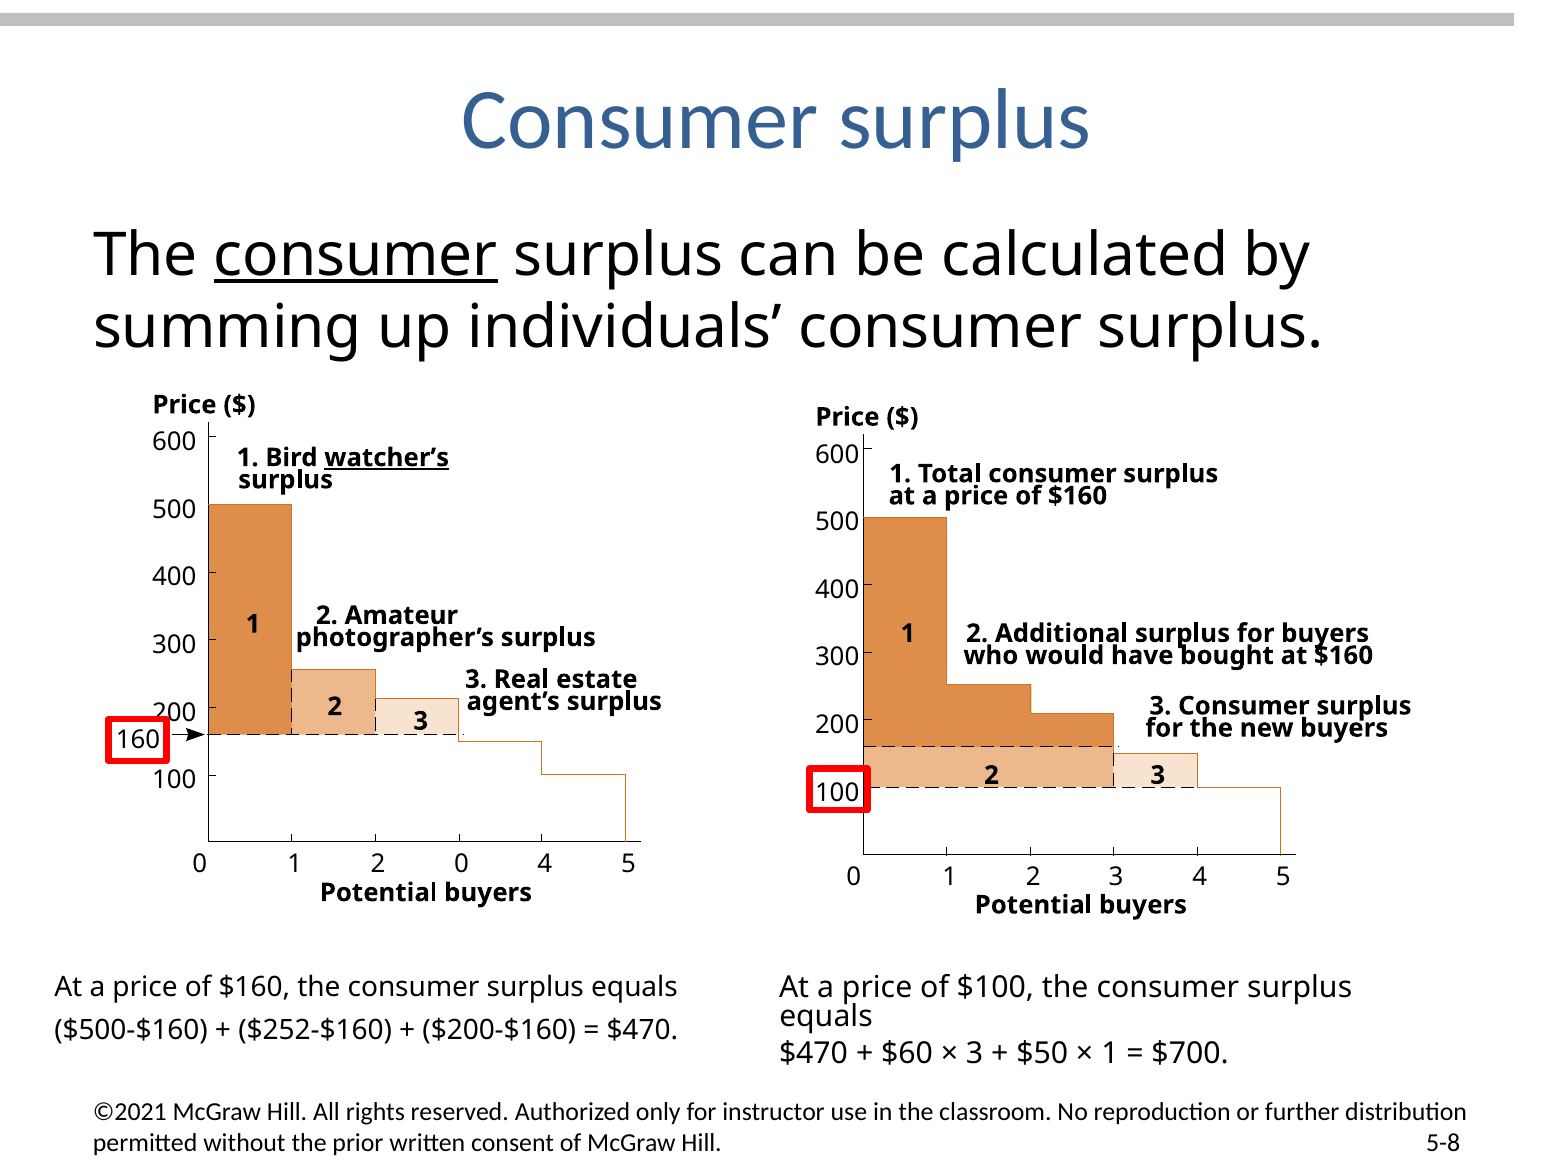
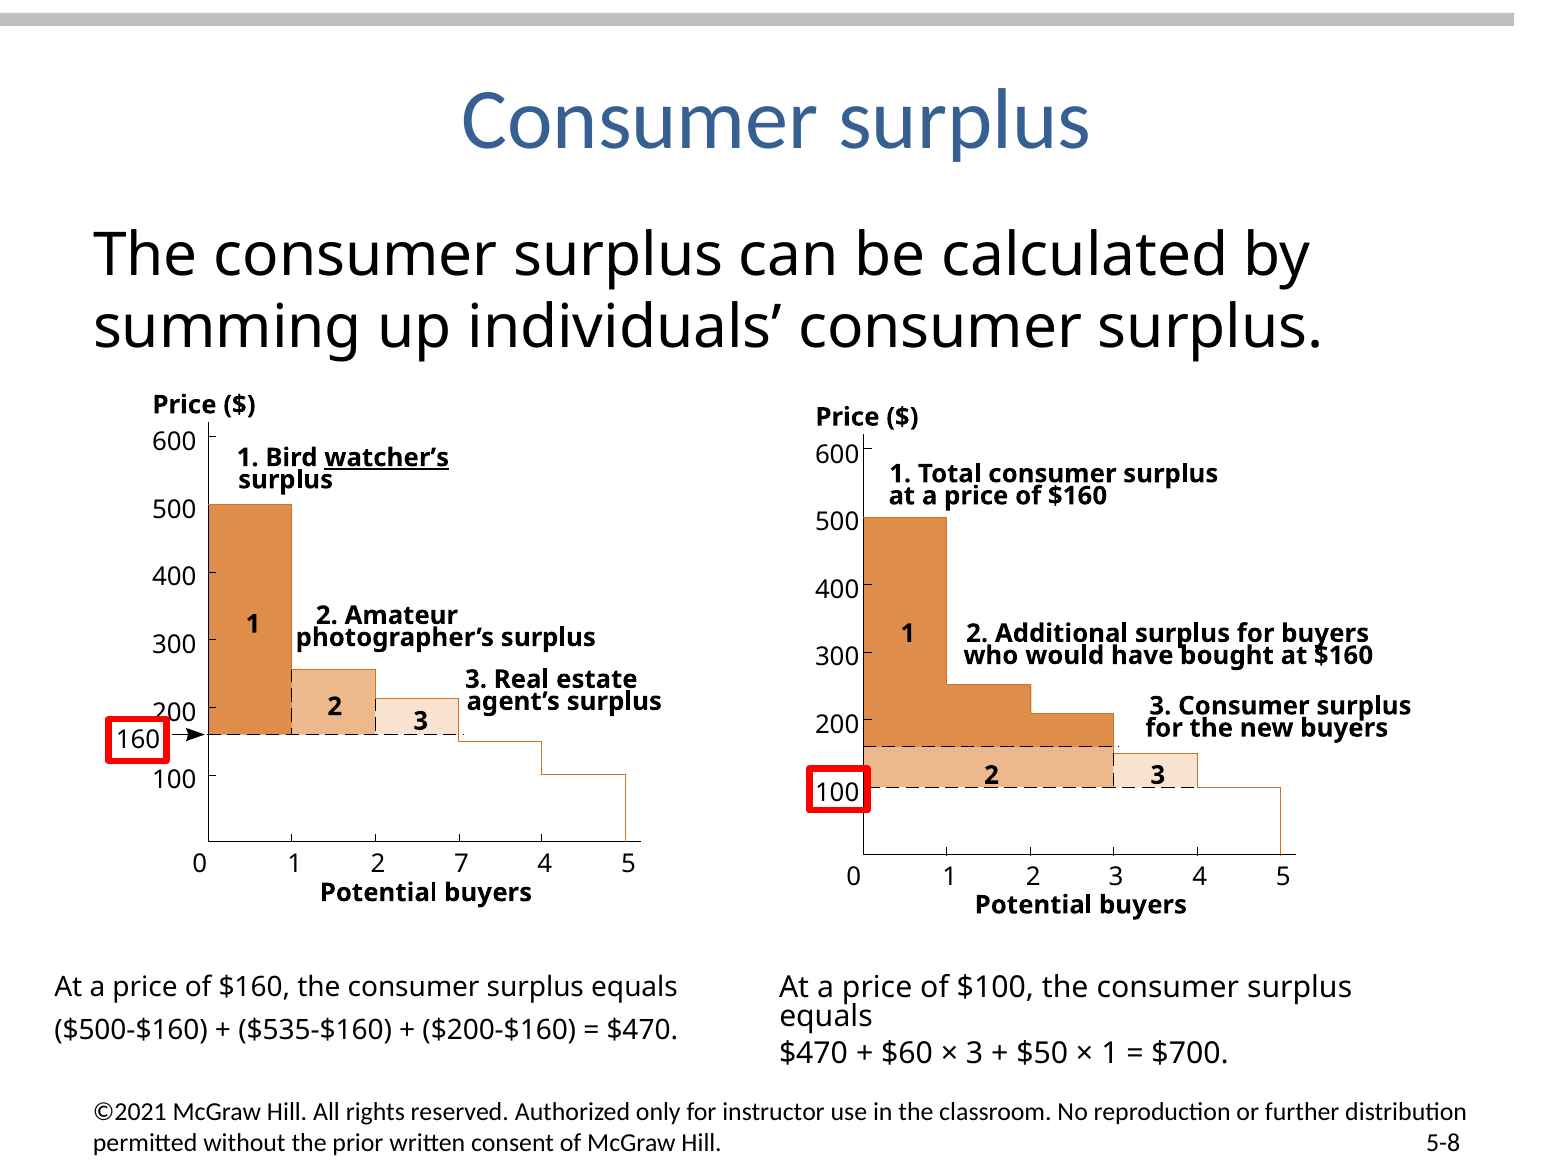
consumer at (356, 255) underline: present -> none
2 0: 0 -> 7
$252-$160: $252-$160 -> $535-$160
